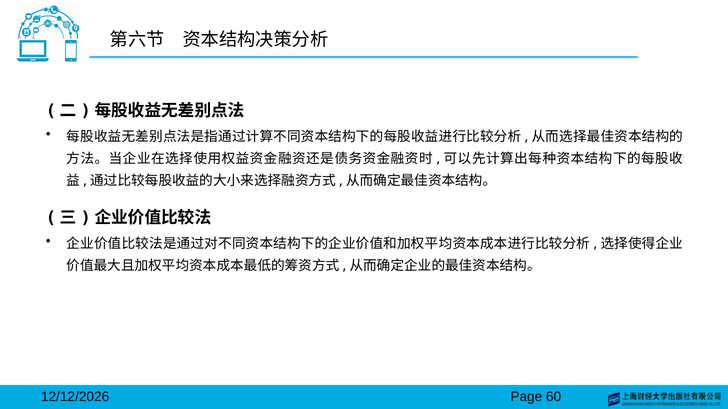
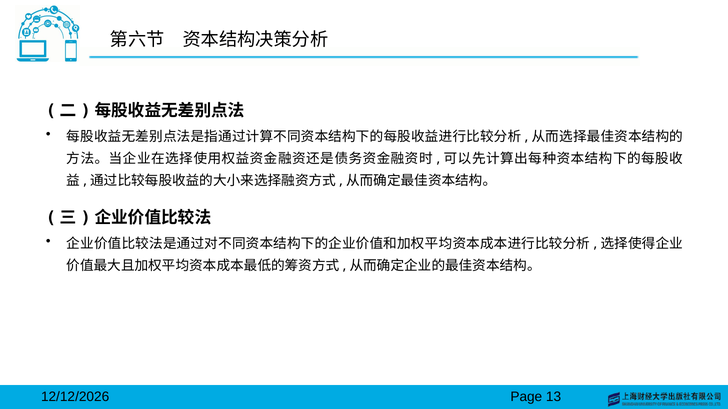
60: 60 -> 13
